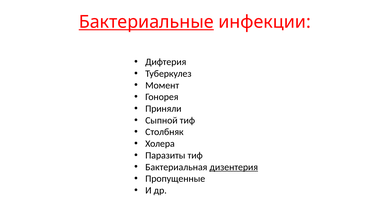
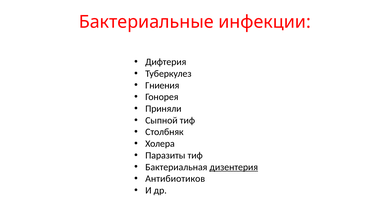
Бактериальные underline: present -> none
Момент: Момент -> Гниения
Пропущенные: Пропущенные -> Антибиотиков
